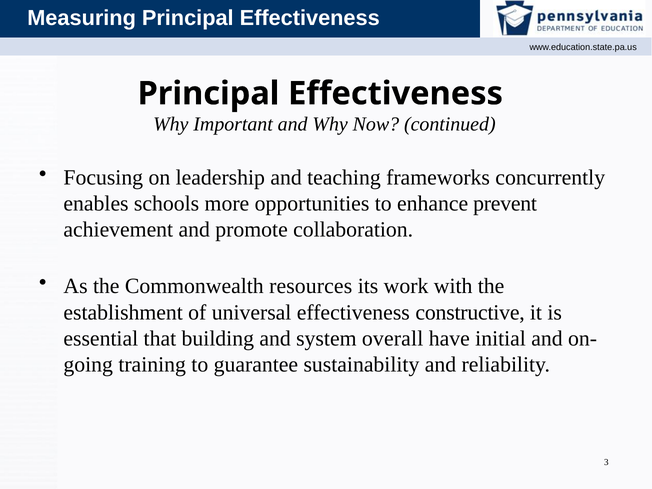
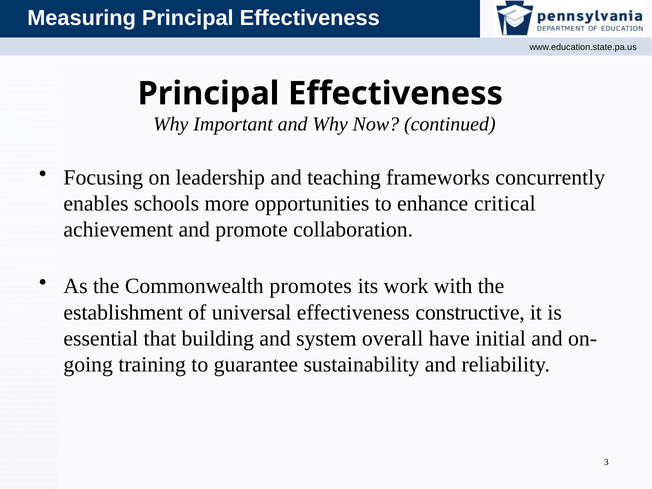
prevent: prevent -> critical
resources: resources -> promotes
